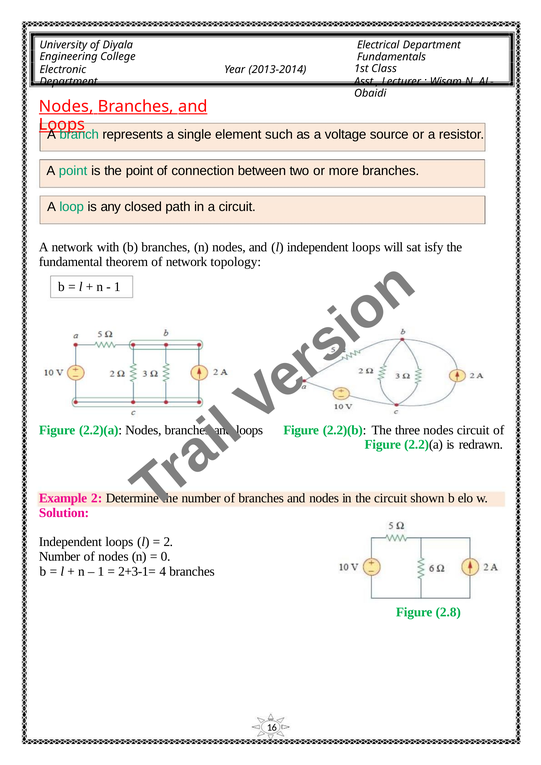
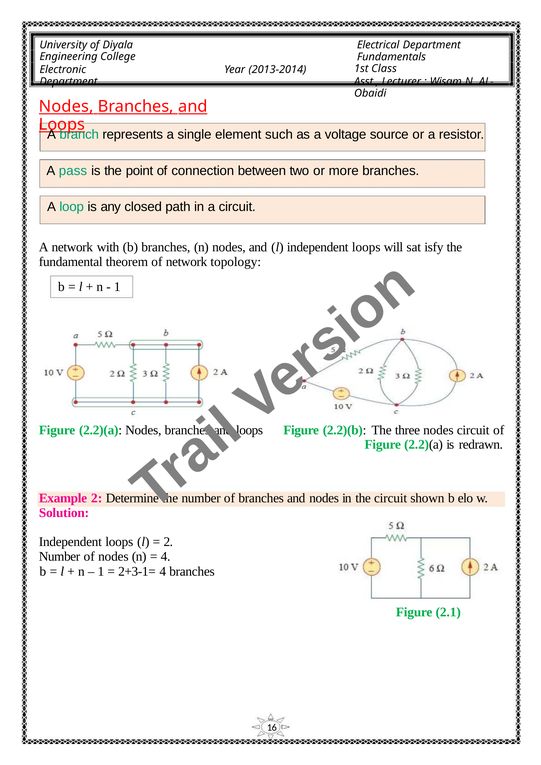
A point: point -> pass
0 at (166, 557): 0 -> 4
2.8: 2.8 -> 2.1
